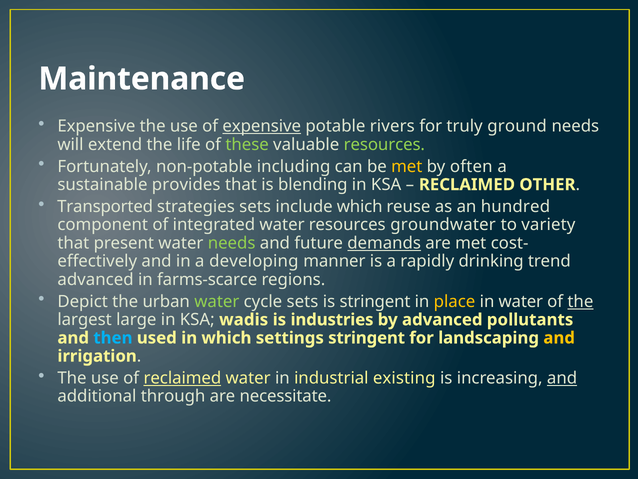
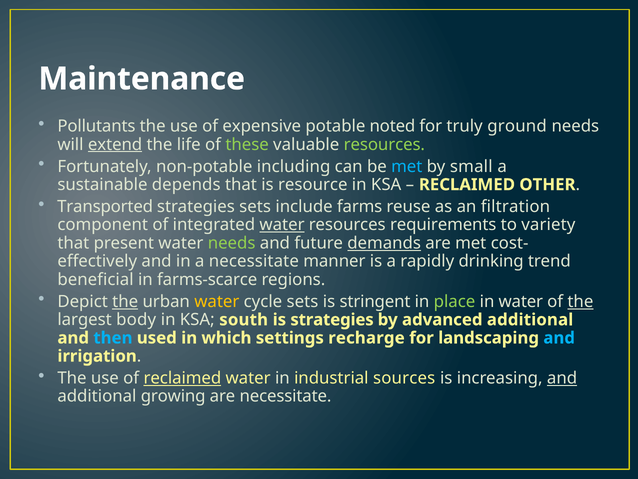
Expensive at (96, 126): Expensive -> Pollutants
expensive at (262, 126) underline: present -> none
rivers: rivers -> noted
extend underline: none -> present
met at (407, 166) colour: yellow -> light blue
often: often -> small
provides: provides -> depends
blending: blending -> resource
include which: which -> farms
hundred: hundred -> filtration
water at (282, 225) underline: none -> present
groundwater: groundwater -> requirements
a developing: developing -> necessitate
advanced at (96, 279): advanced -> beneficial
the at (125, 301) underline: none -> present
water at (217, 301) colour: light green -> yellow
place colour: yellow -> light green
large: large -> body
wadis: wadis -> south
is industries: industries -> strategies
advanced pollutants: pollutants -> additional
settings stringent: stringent -> recharge
and at (559, 338) colour: yellow -> light blue
existing: existing -> sources
through: through -> growing
